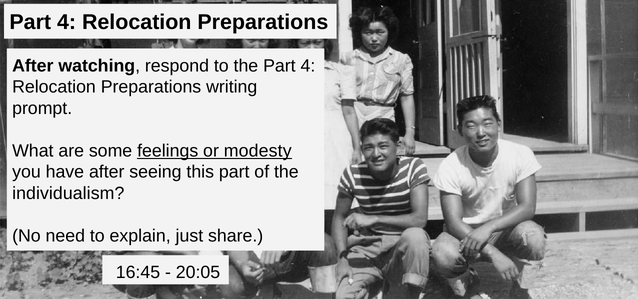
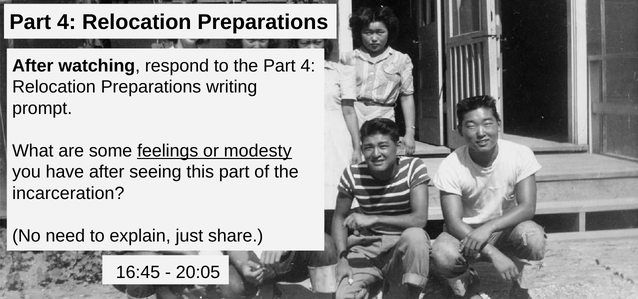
individualism: individualism -> incarceration
